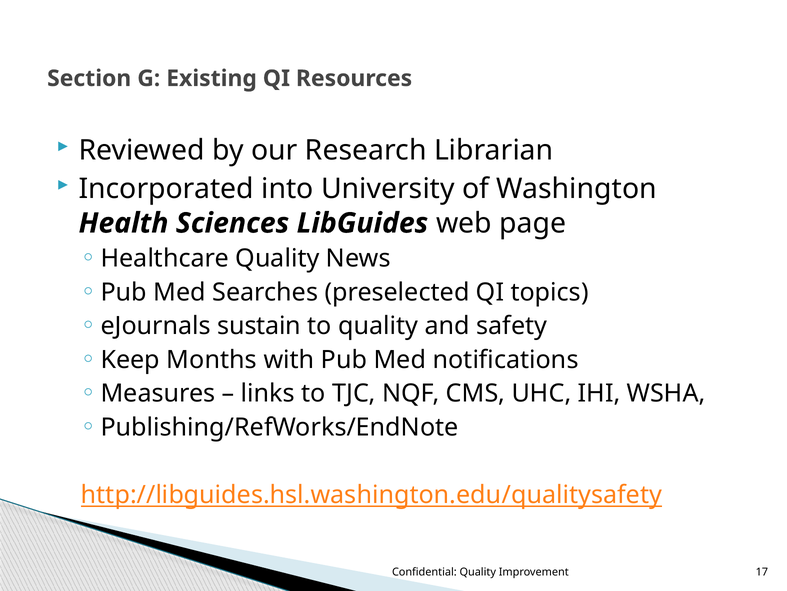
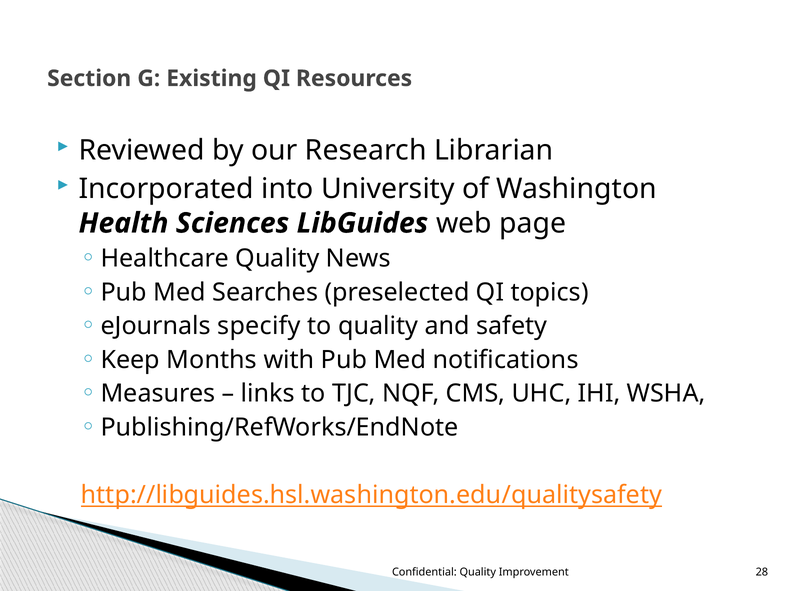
sustain: sustain -> specify
17: 17 -> 28
